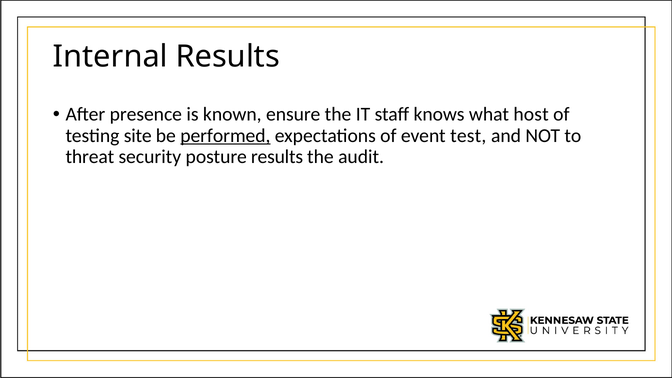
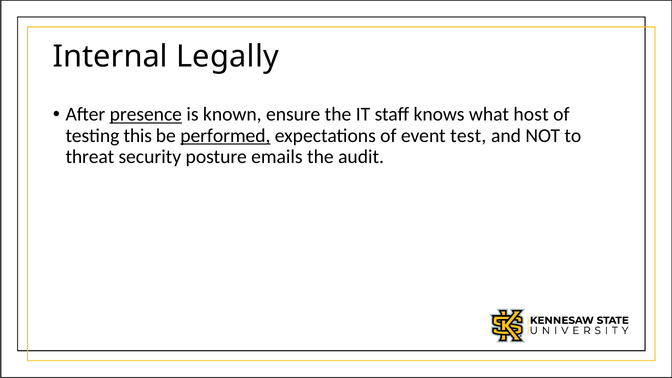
Internal Results: Results -> Legally
presence underline: none -> present
site: site -> this
posture results: results -> emails
